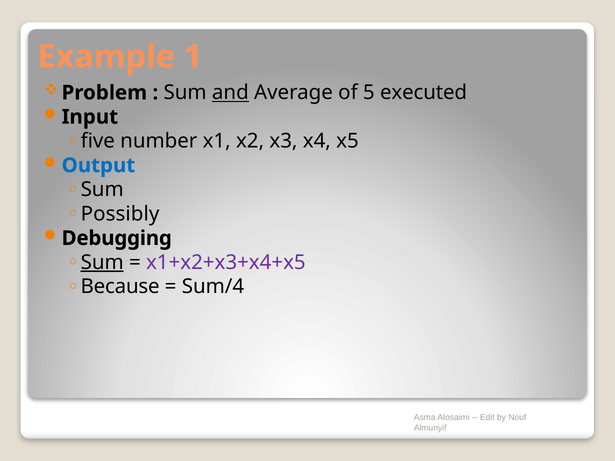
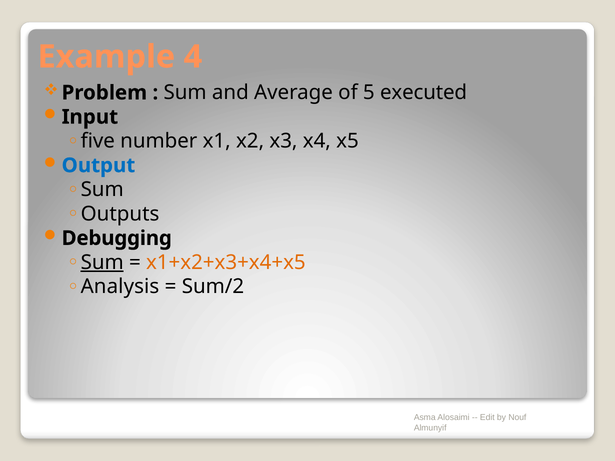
1: 1 -> 4
and underline: present -> none
Possibly: Possibly -> Outputs
x1+x2+x3+x4+x5 colour: purple -> orange
Because: Because -> Analysis
Sum/4: Sum/4 -> Sum/2
